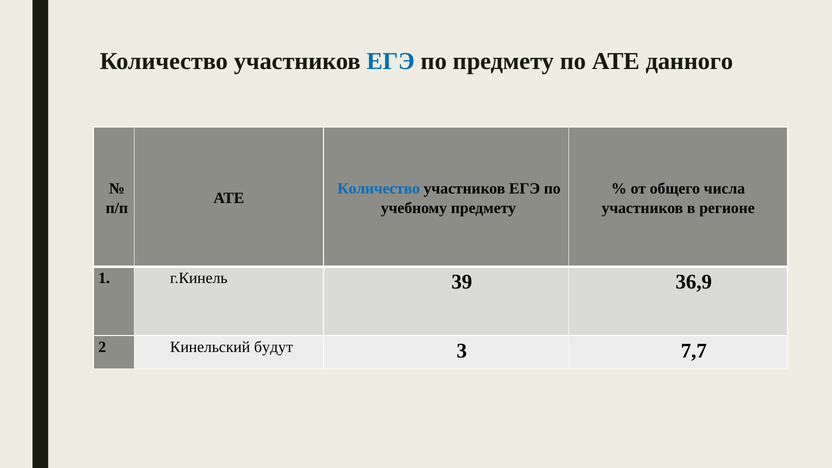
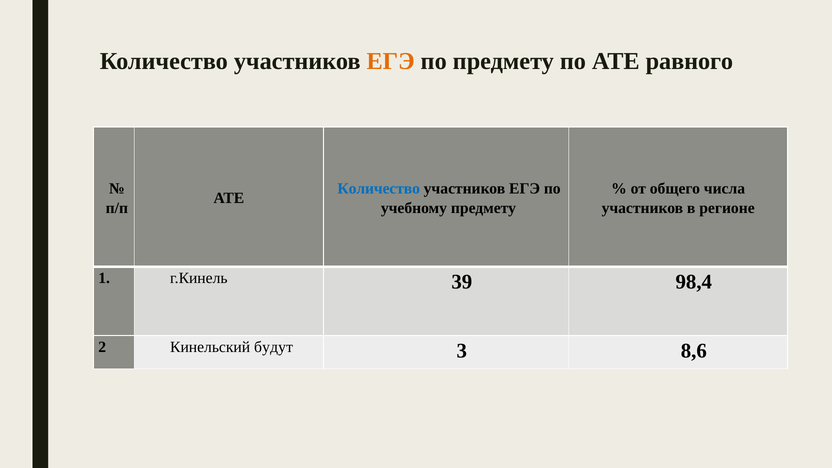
ЕГЭ at (391, 61) colour: blue -> orange
данного: данного -> равного
36,9: 36,9 -> 98,4
7,7: 7,7 -> 8,6
